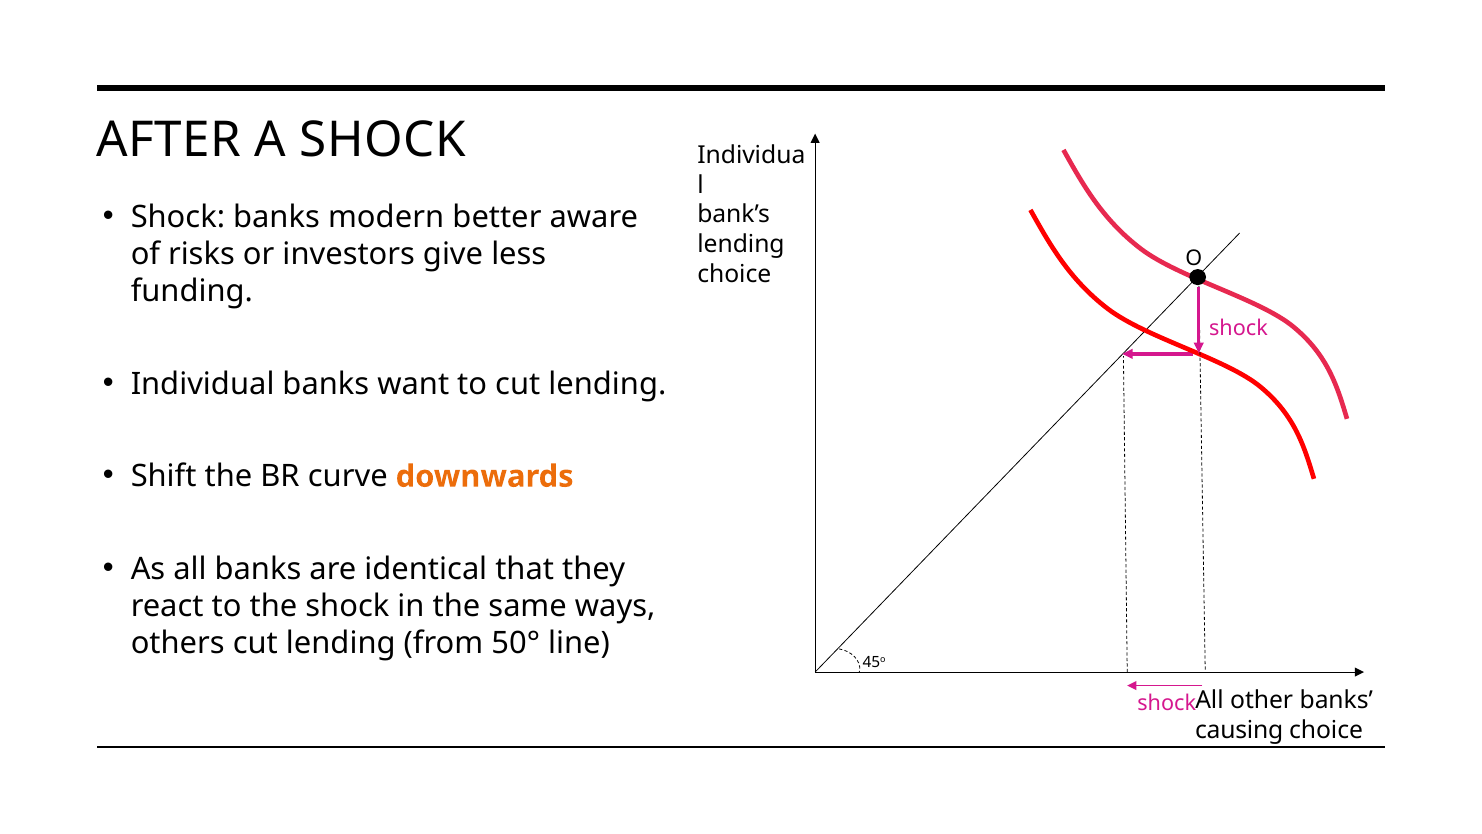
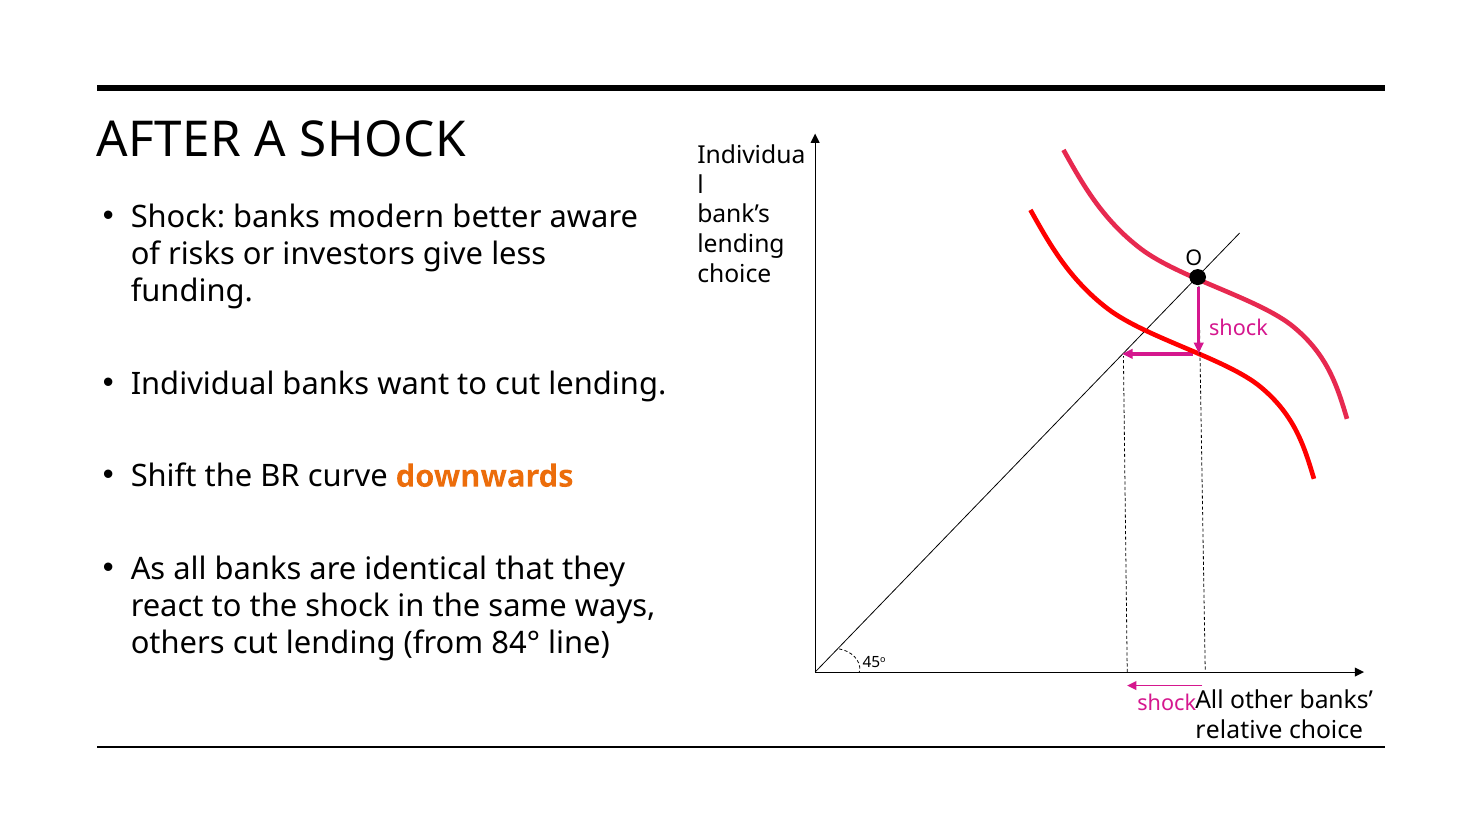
50°: 50° -> 84°
causing: causing -> relative
